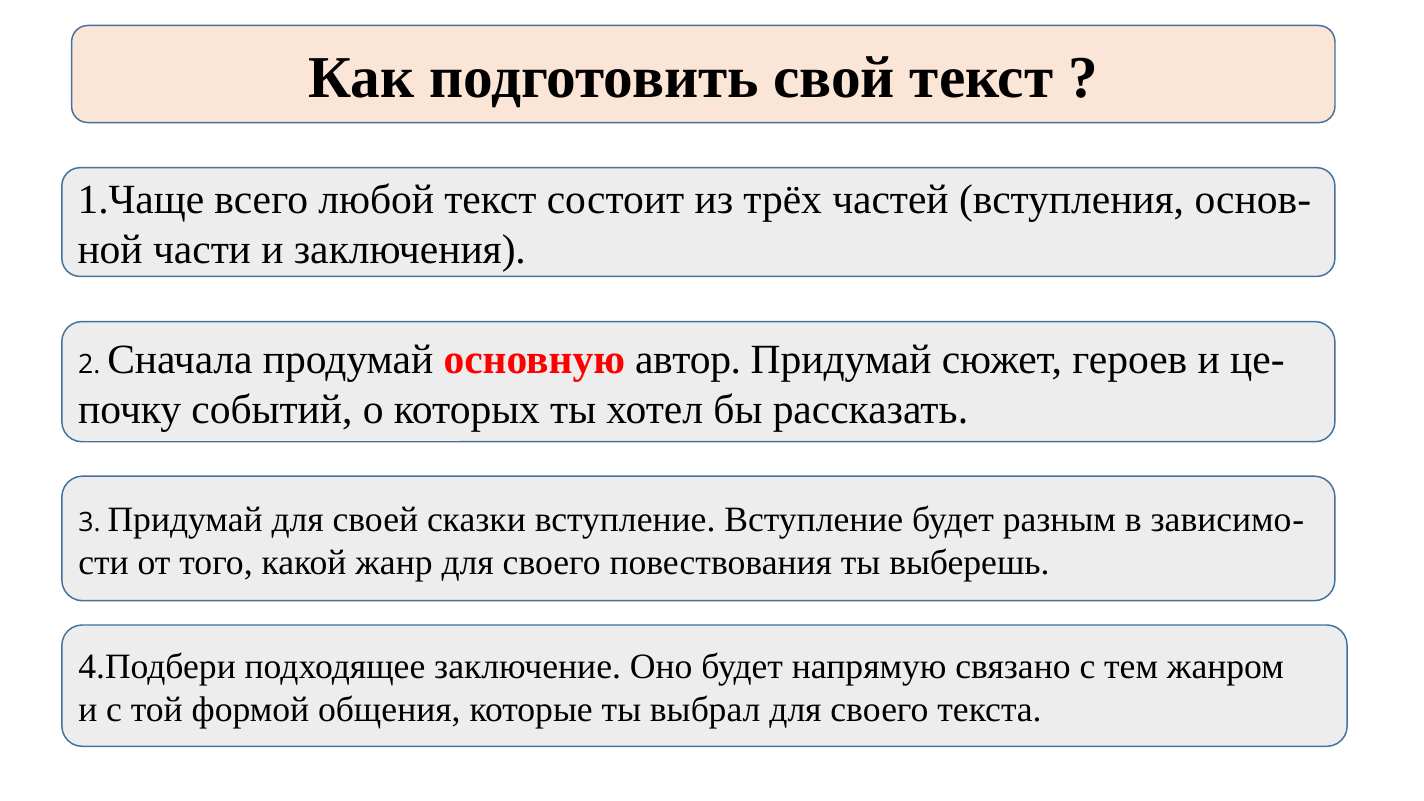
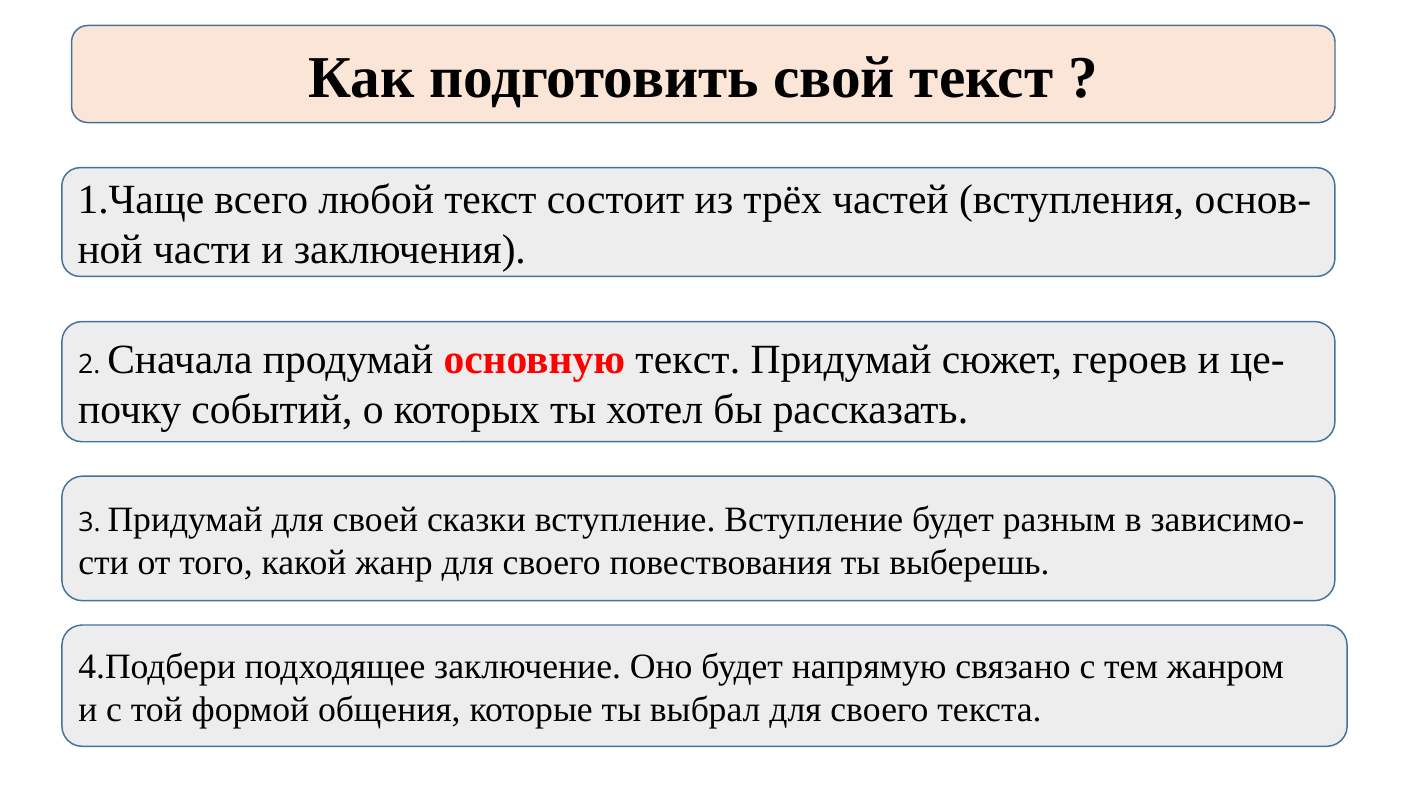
автор at (688, 360): автор -> текст
